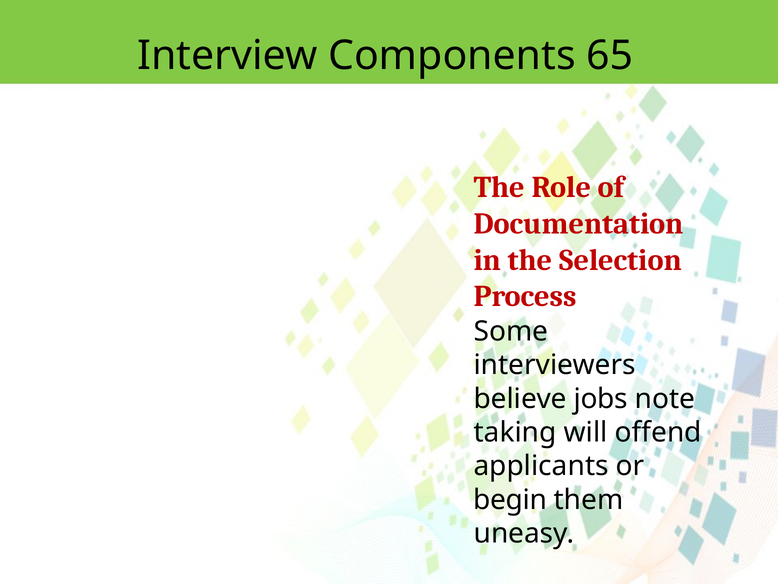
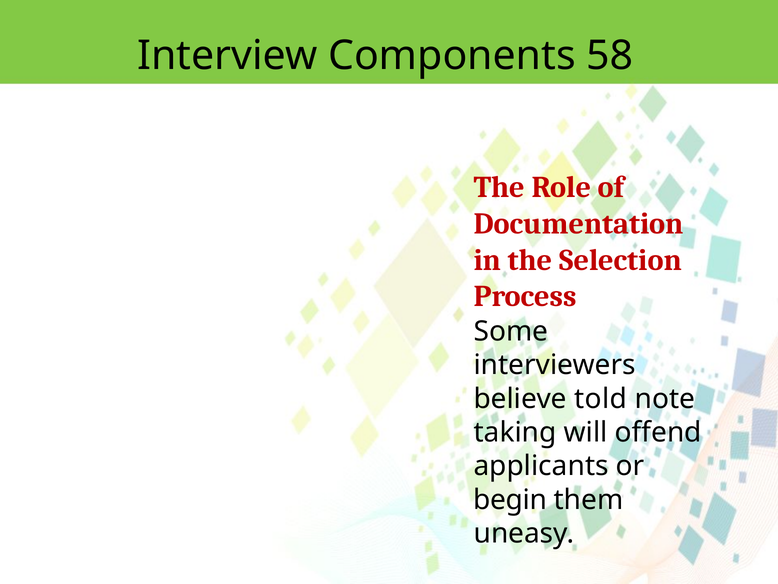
65: 65 -> 58
jobs: jobs -> told
